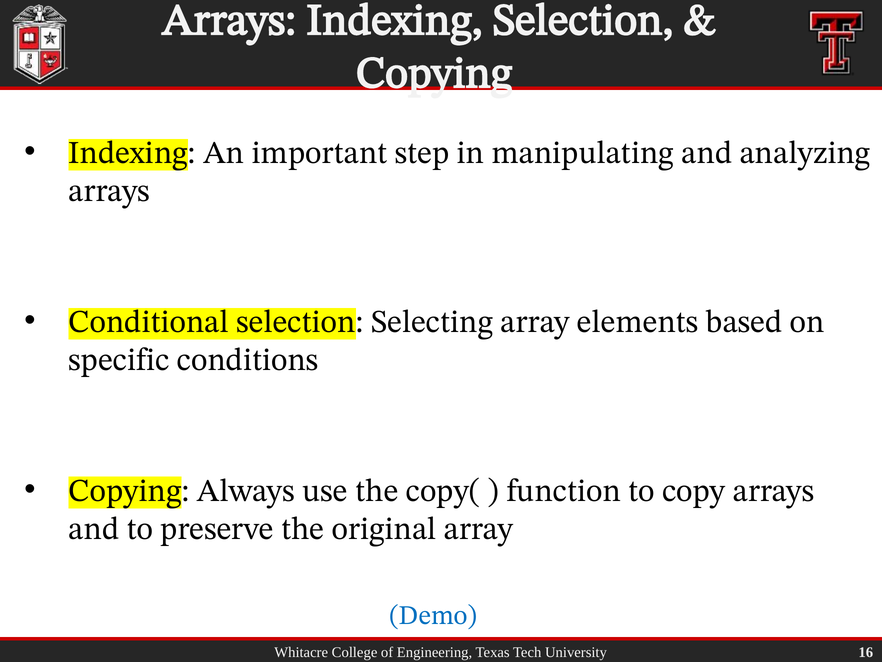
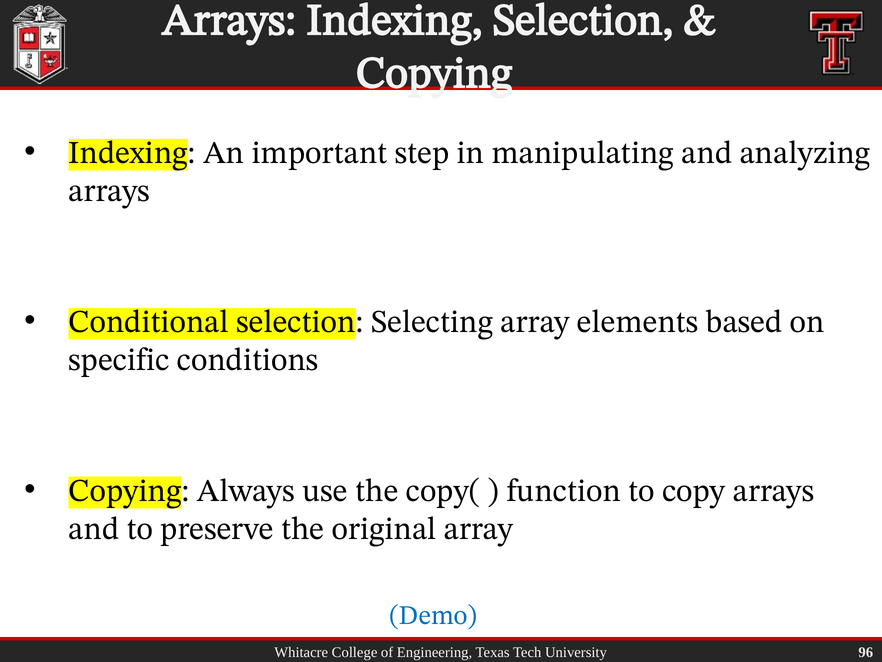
16: 16 -> 96
